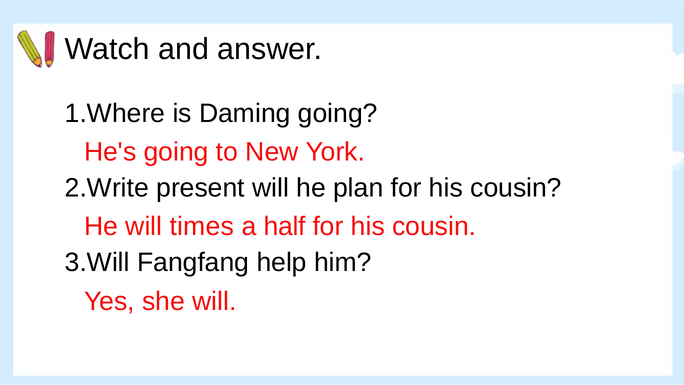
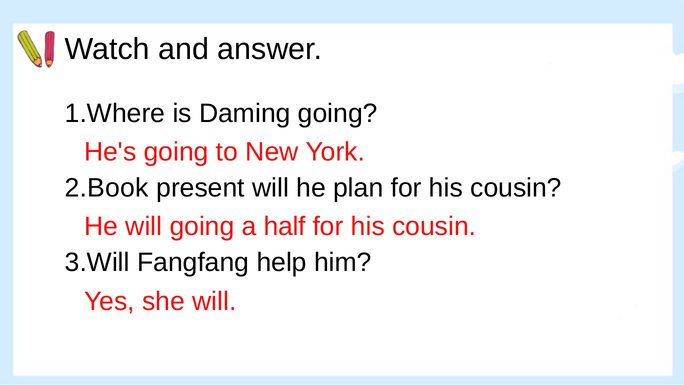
2.Write: 2.Write -> 2.Book
will times: times -> going
